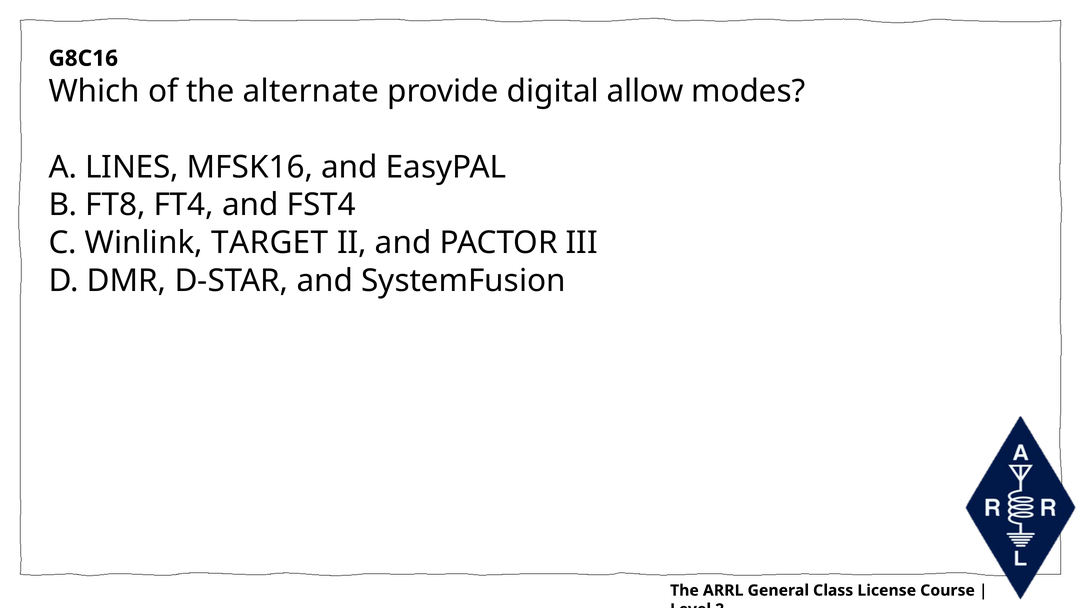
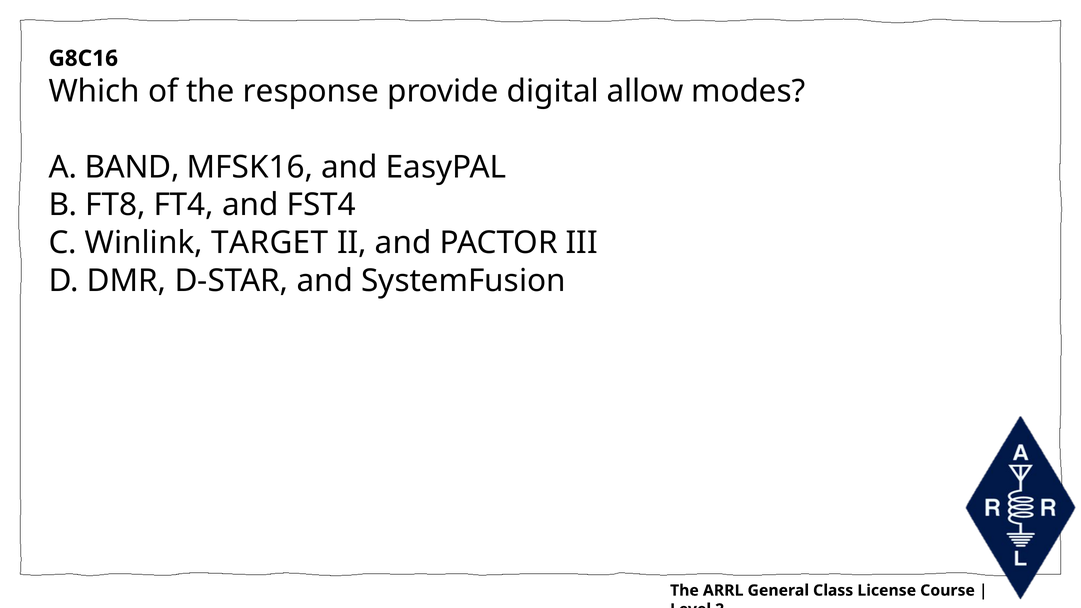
alternate: alternate -> response
LINES: LINES -> BAND
